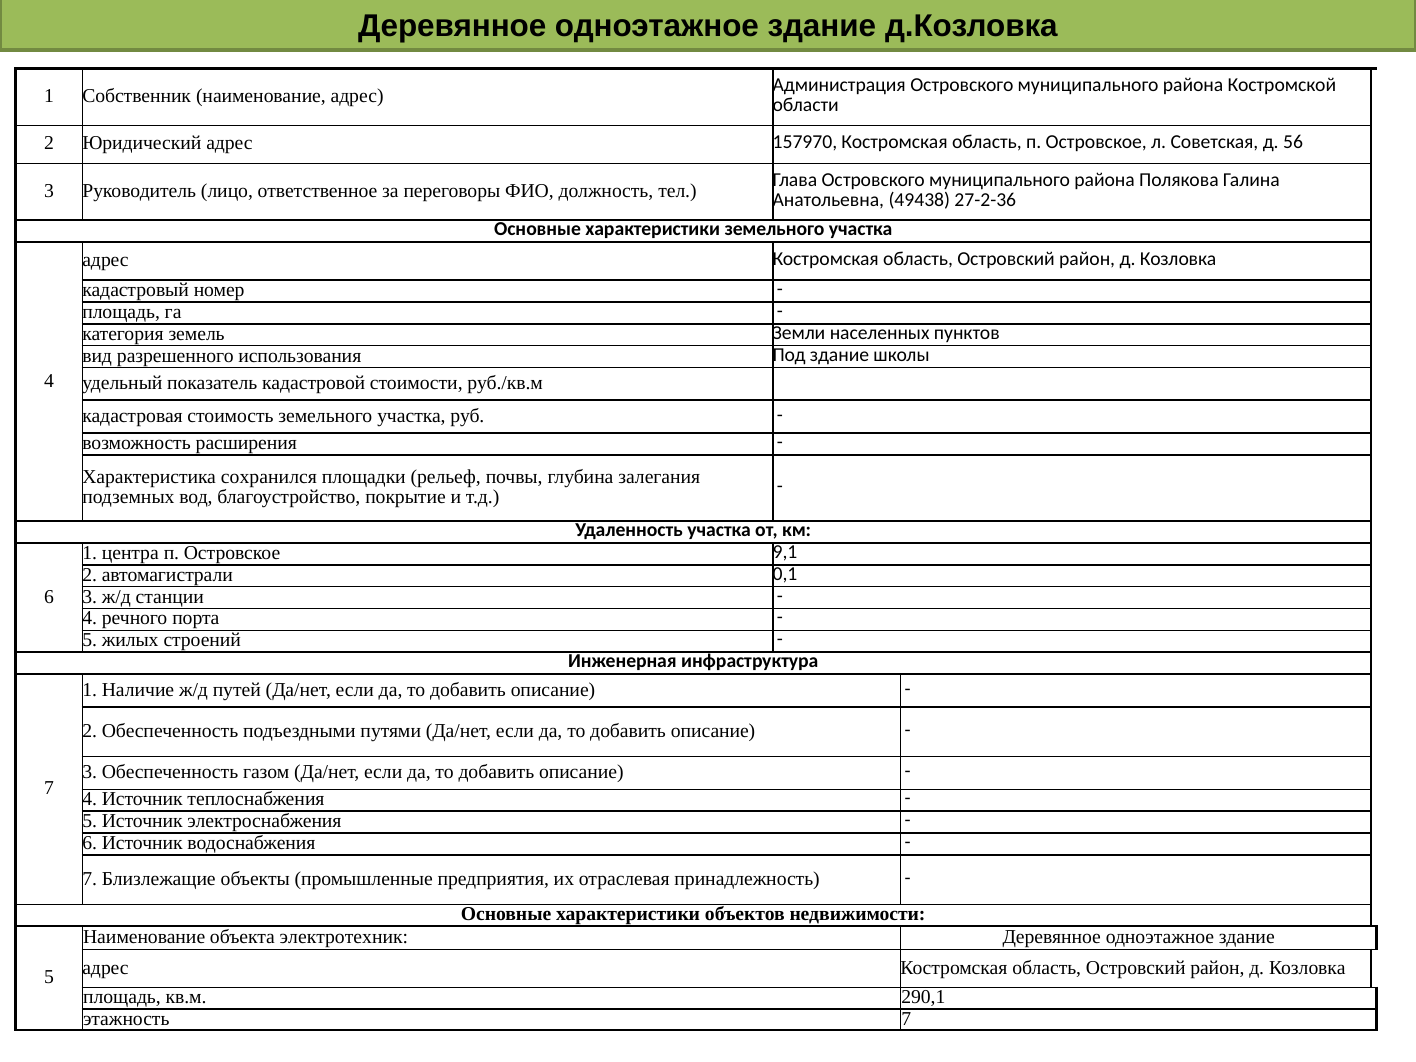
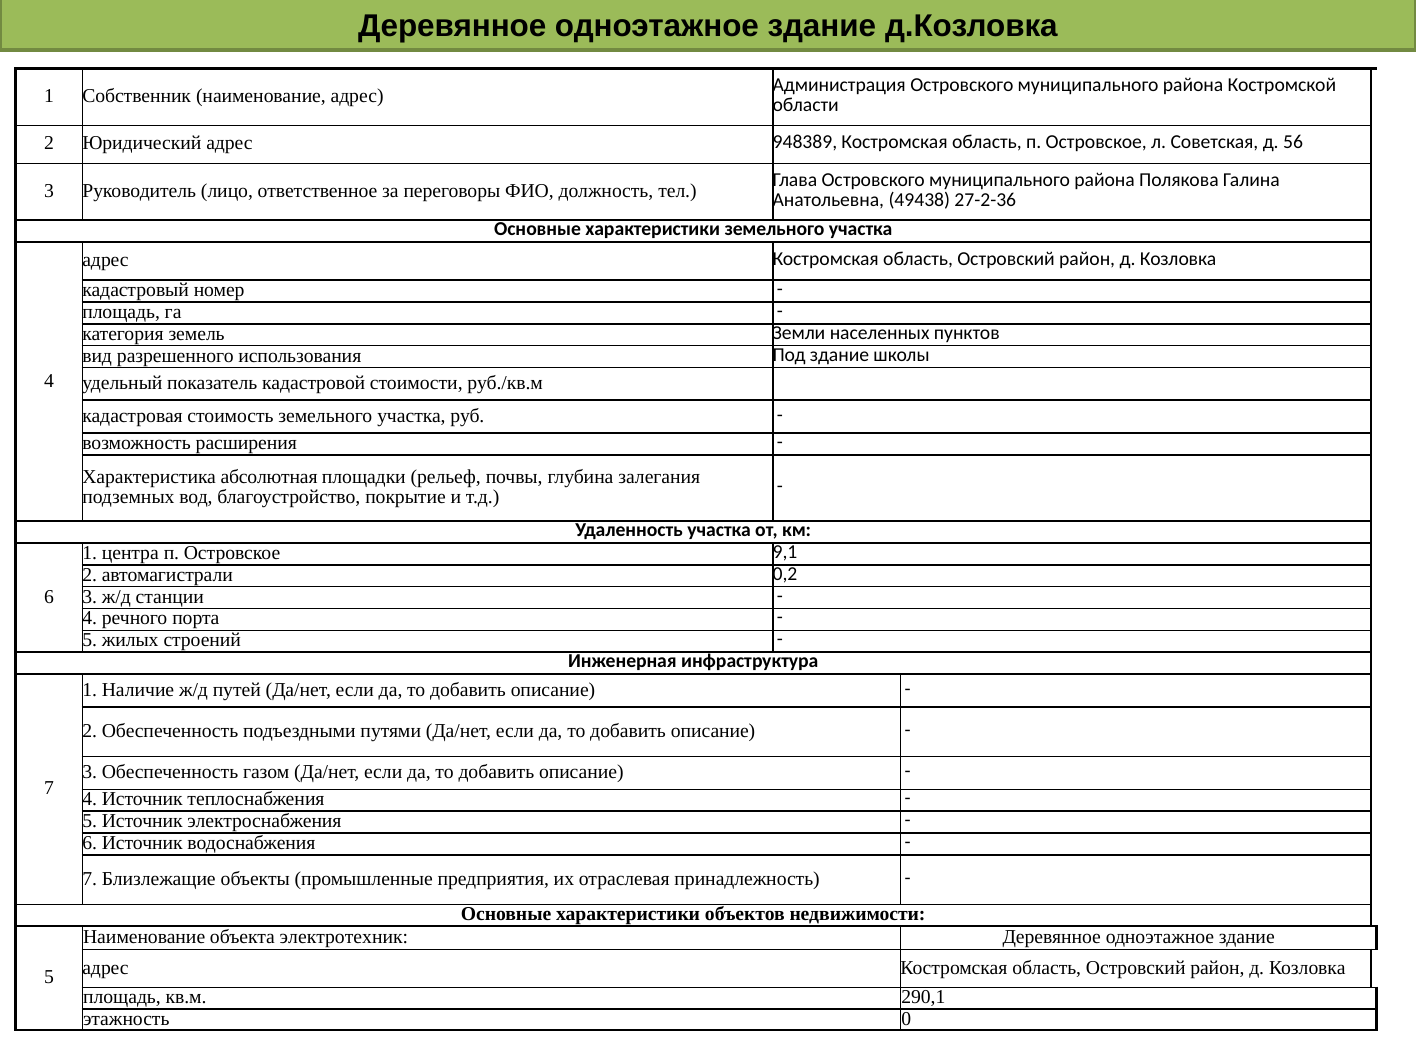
157970: 157970 -> 948389
сохранился: сохранился -> абсолютная
0,1: 0,1 -> 0,2
этажность 7: 7 -> 0
